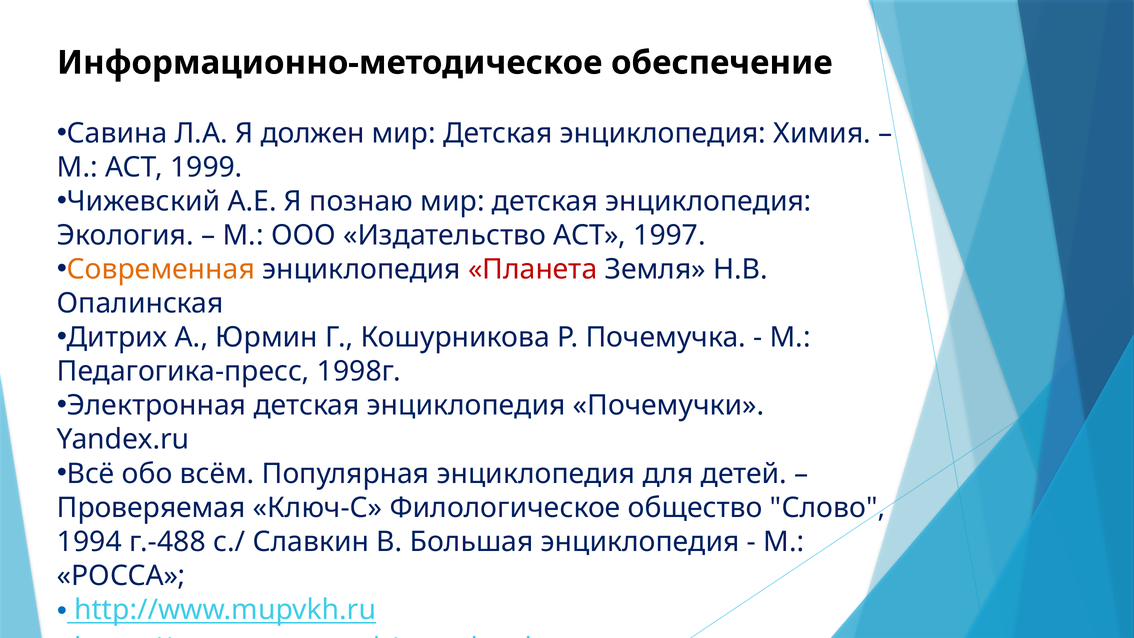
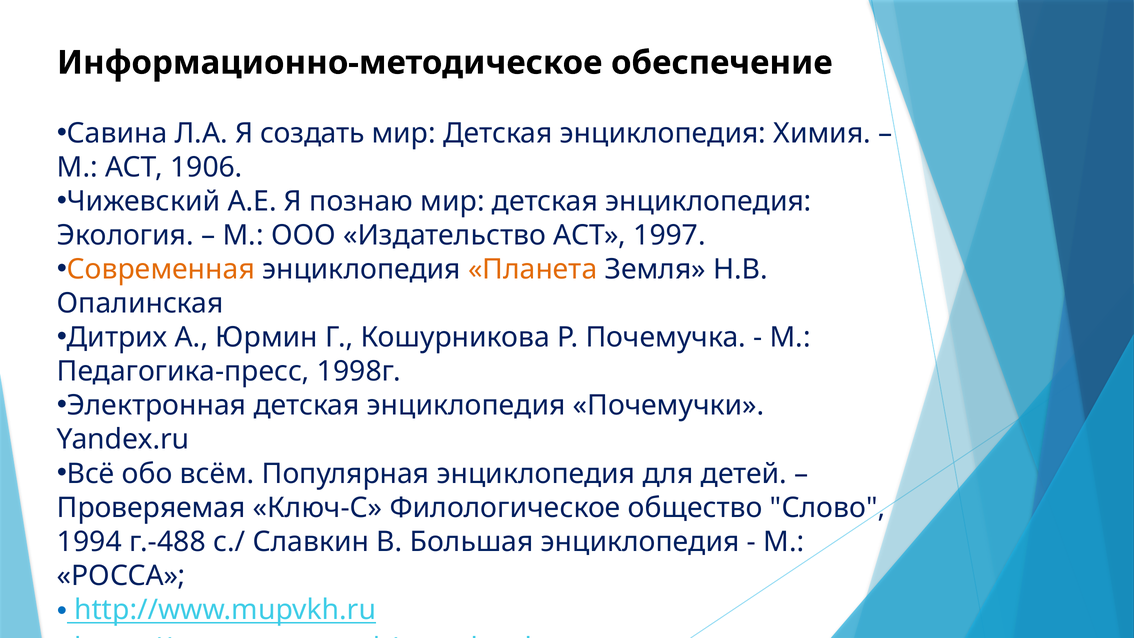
должен: должен -> создать
1999: 1999 -> 1906
Планета colour: red -> orange
